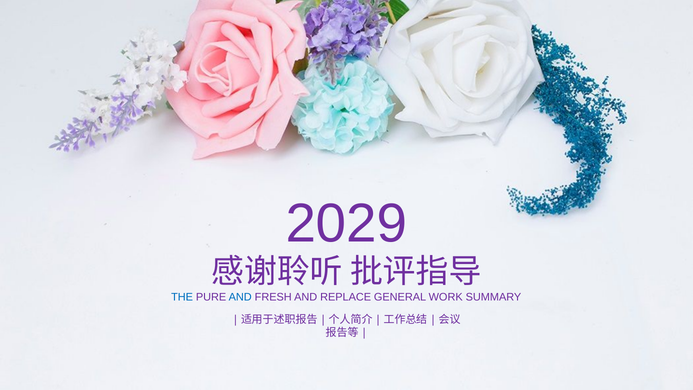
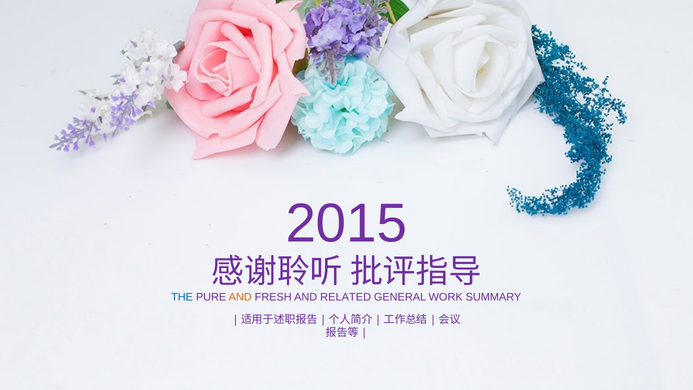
2029: 2029 -> 2015
AND at (240, 297) colour: blue -> orange
REPLACE: REPLACE -> RELATED
